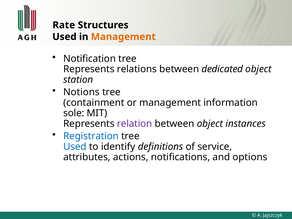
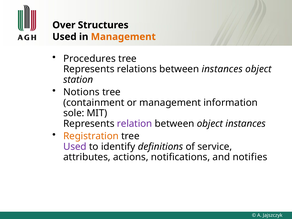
Rate: Rate -> Over
Notification: Notification -> Procedures
between dedicated: dedicated -> instances
Registration colour: blue -> orange
Used at (75, 147) colour: blue -> purple
options: options -> notifies
